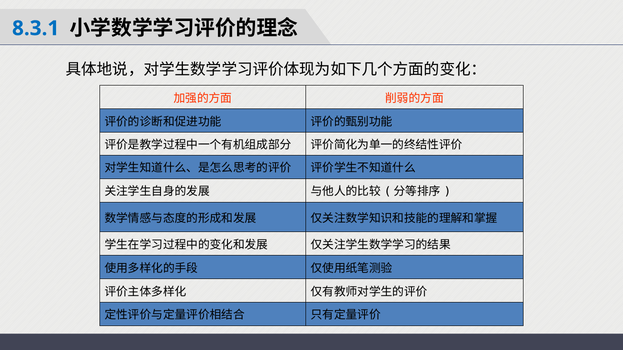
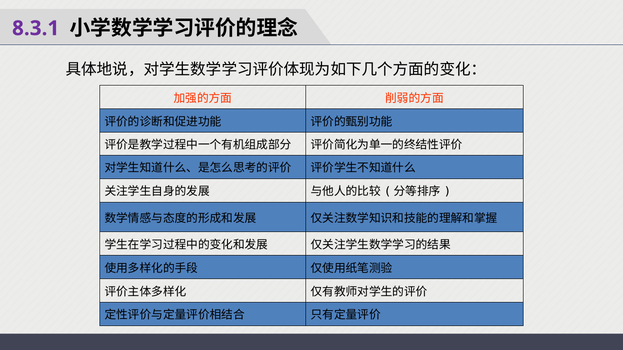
8.3.1 colour: blue -> purple
